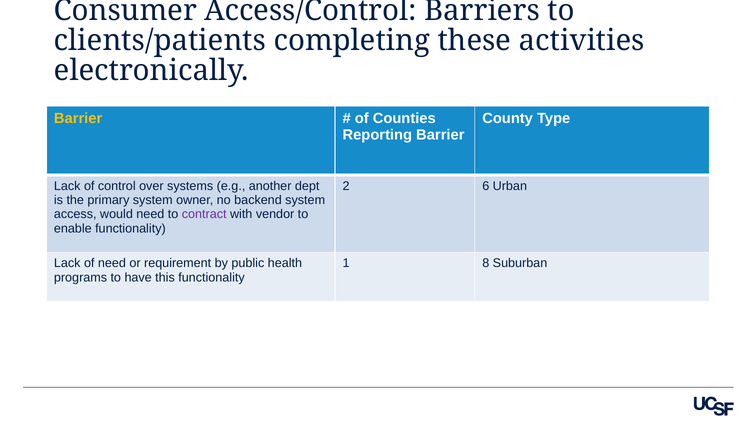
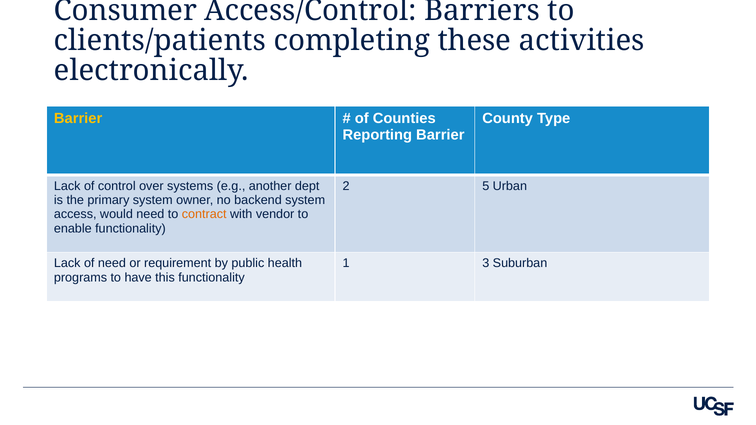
6: 6 -> 5
contract colour: purple -> orange
8: 8 -> 3
